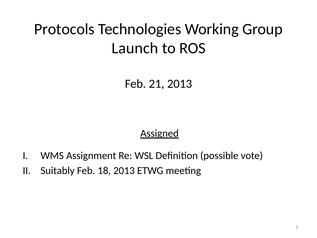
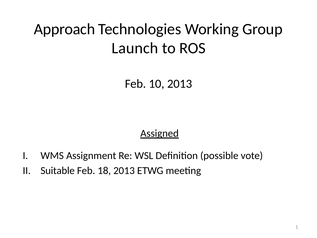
Protocols: Protocols -> Approach
21: 21 -> 10
Suitably: Suitably -> Suitable
